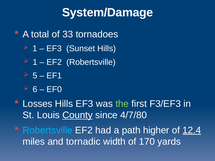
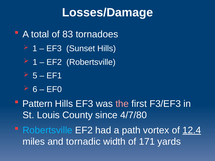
System/Damage: System/Damage -> Losses/Damage
33: 33 -> 83
Losses: Losses -> Pattern
the colour: light green -> pink
County underline: present -> none
higher: higher -> vortex
170: 170 -> 171
